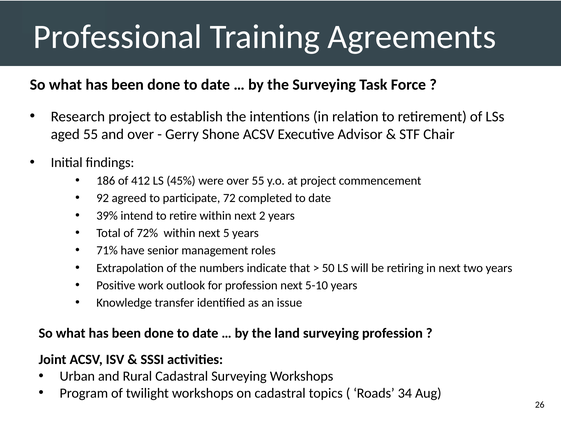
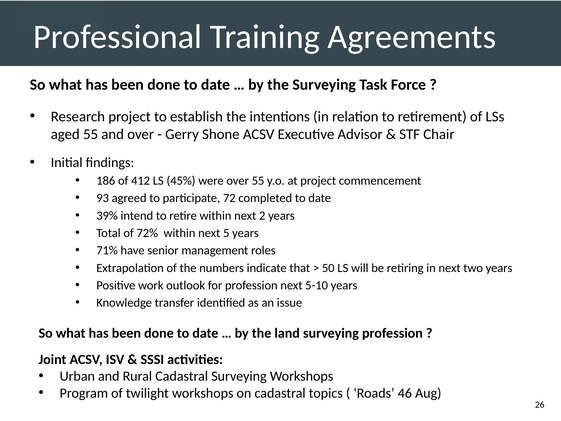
92: 92 -> 93
34: 34 -> 46
